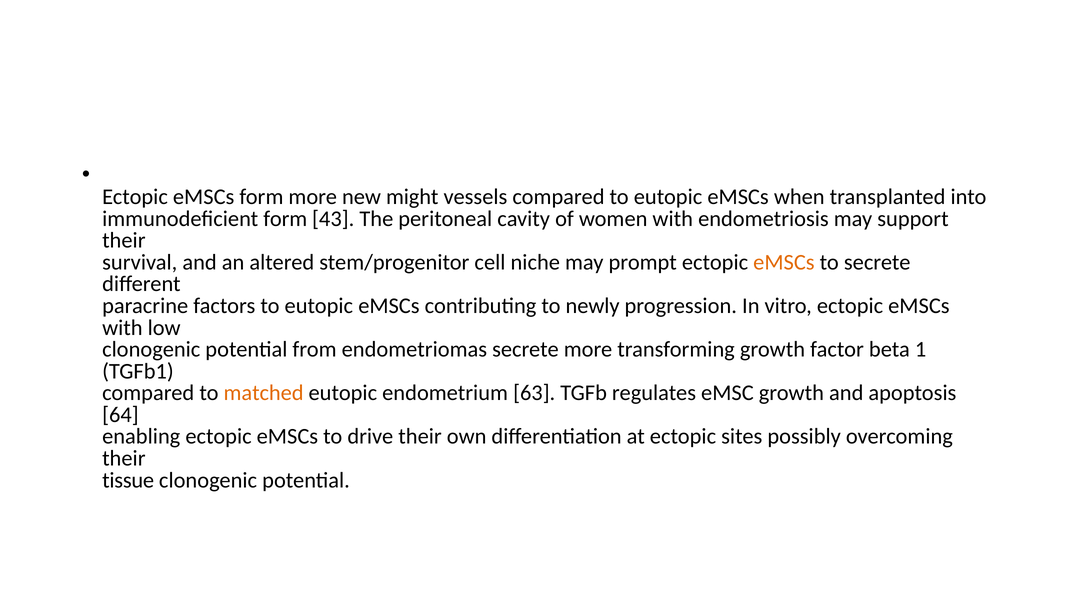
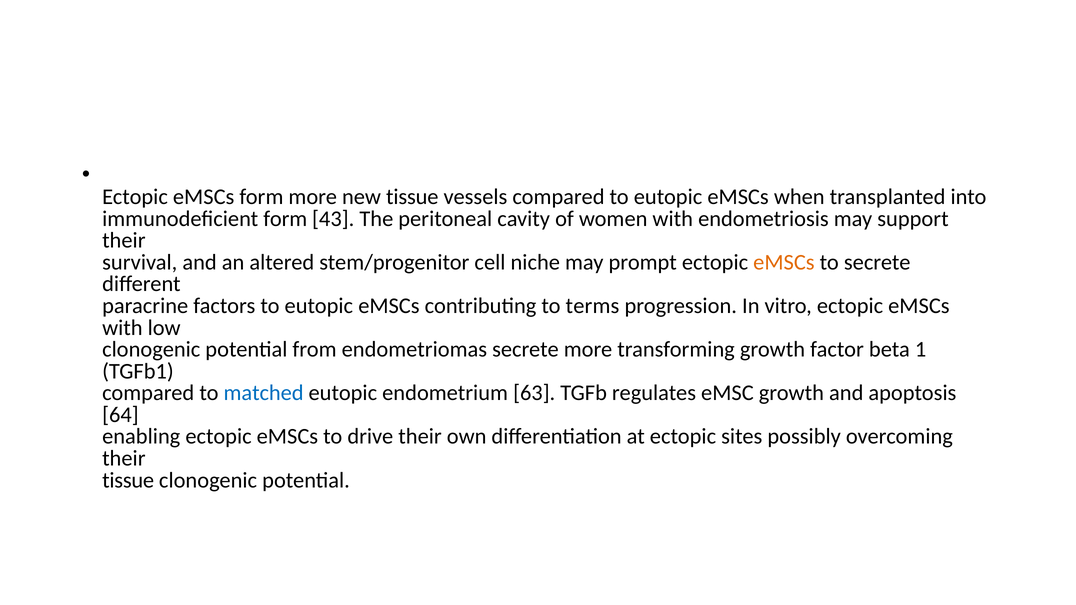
new might: might -> tissue
newly: newly -> terms
matched colour: orange -> blue
